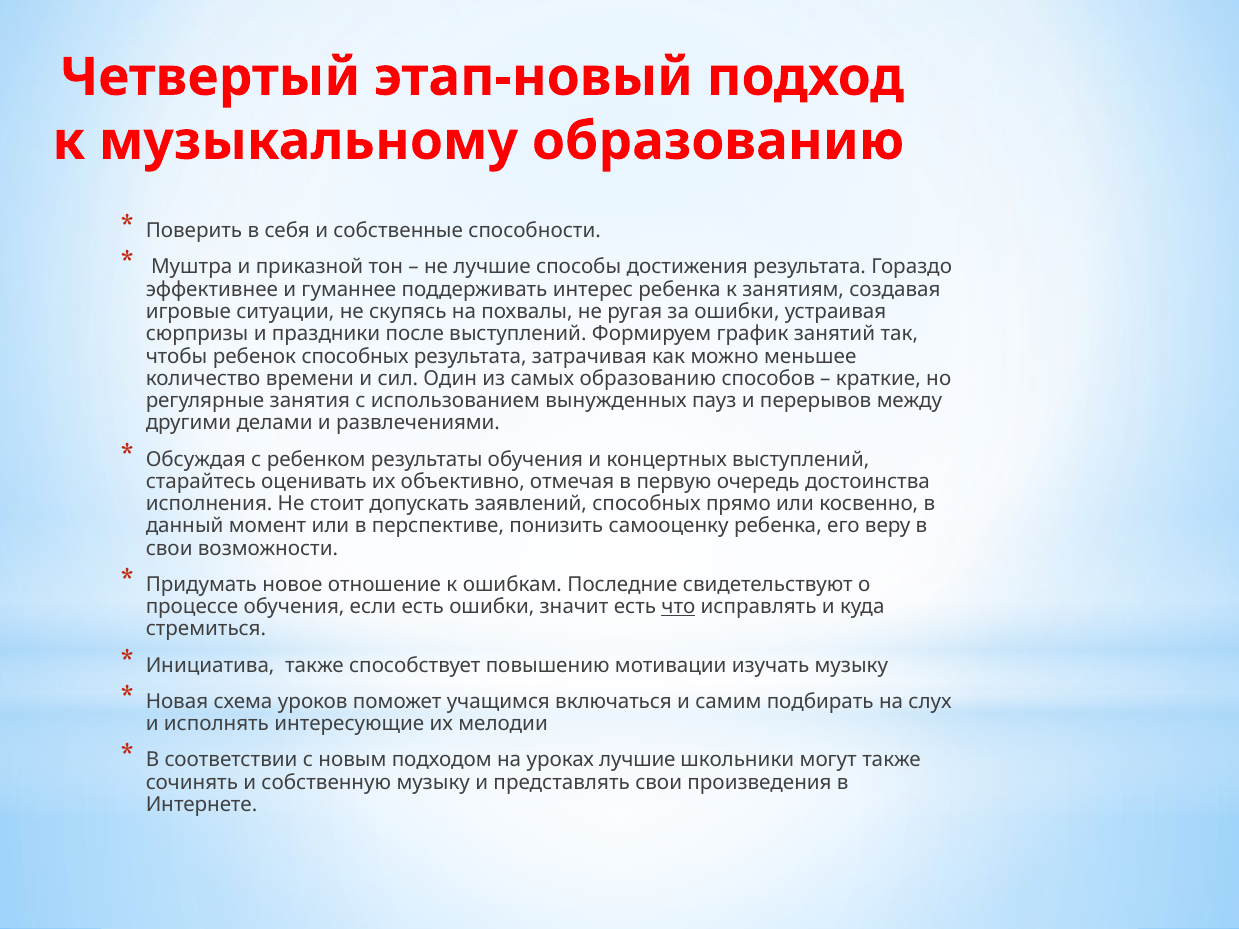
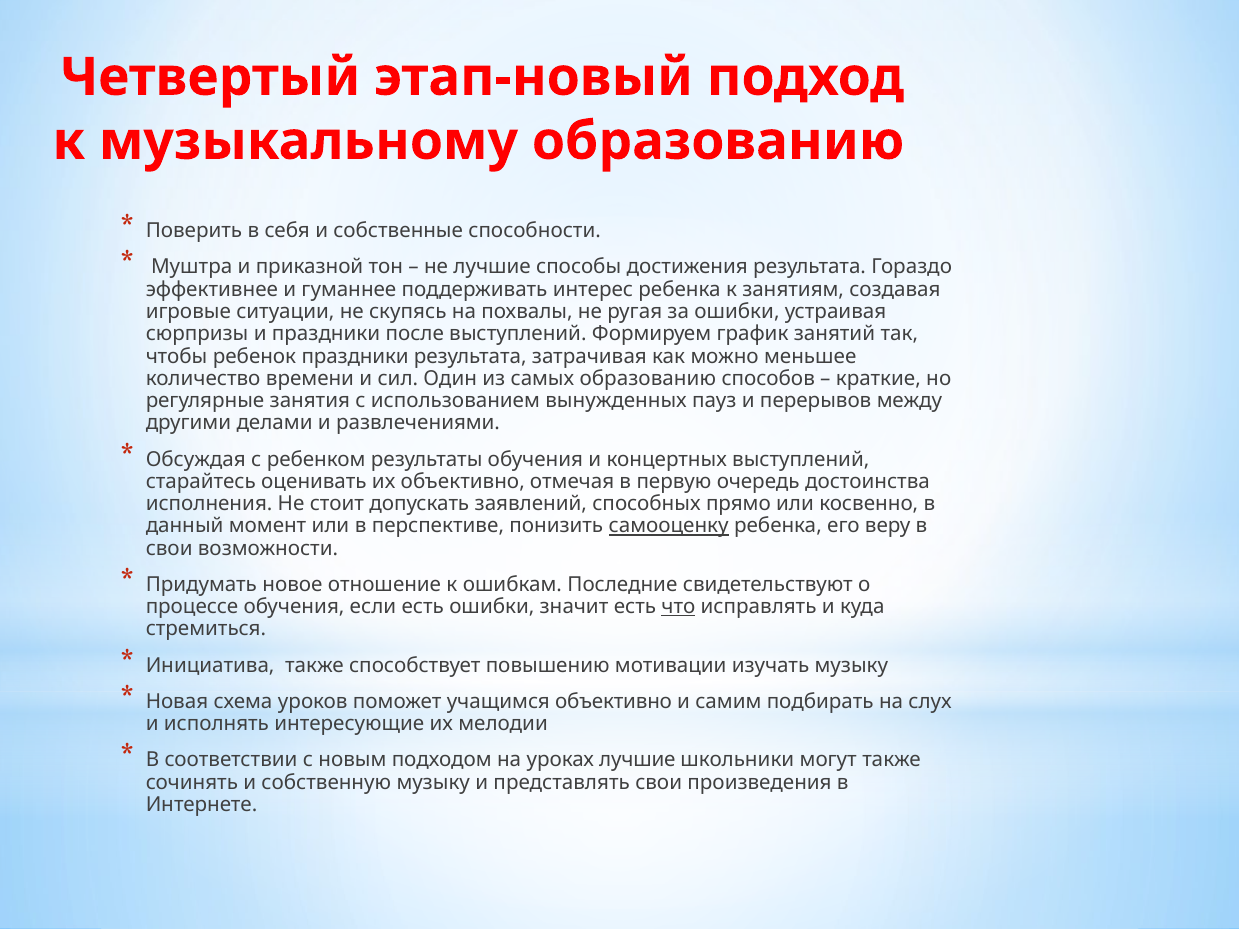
ребенок способных: способных -> праздники
самооценку underline: none -> present
учащимся включаться: включаться -> объективно
